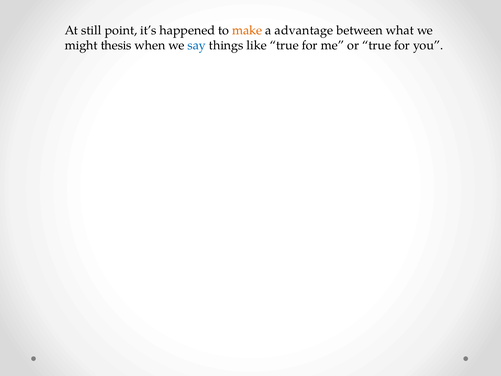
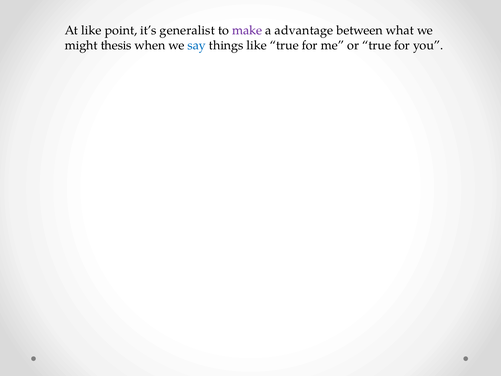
At still: still -> like
happened: happened -> generalist
make colour: orange -> purple
